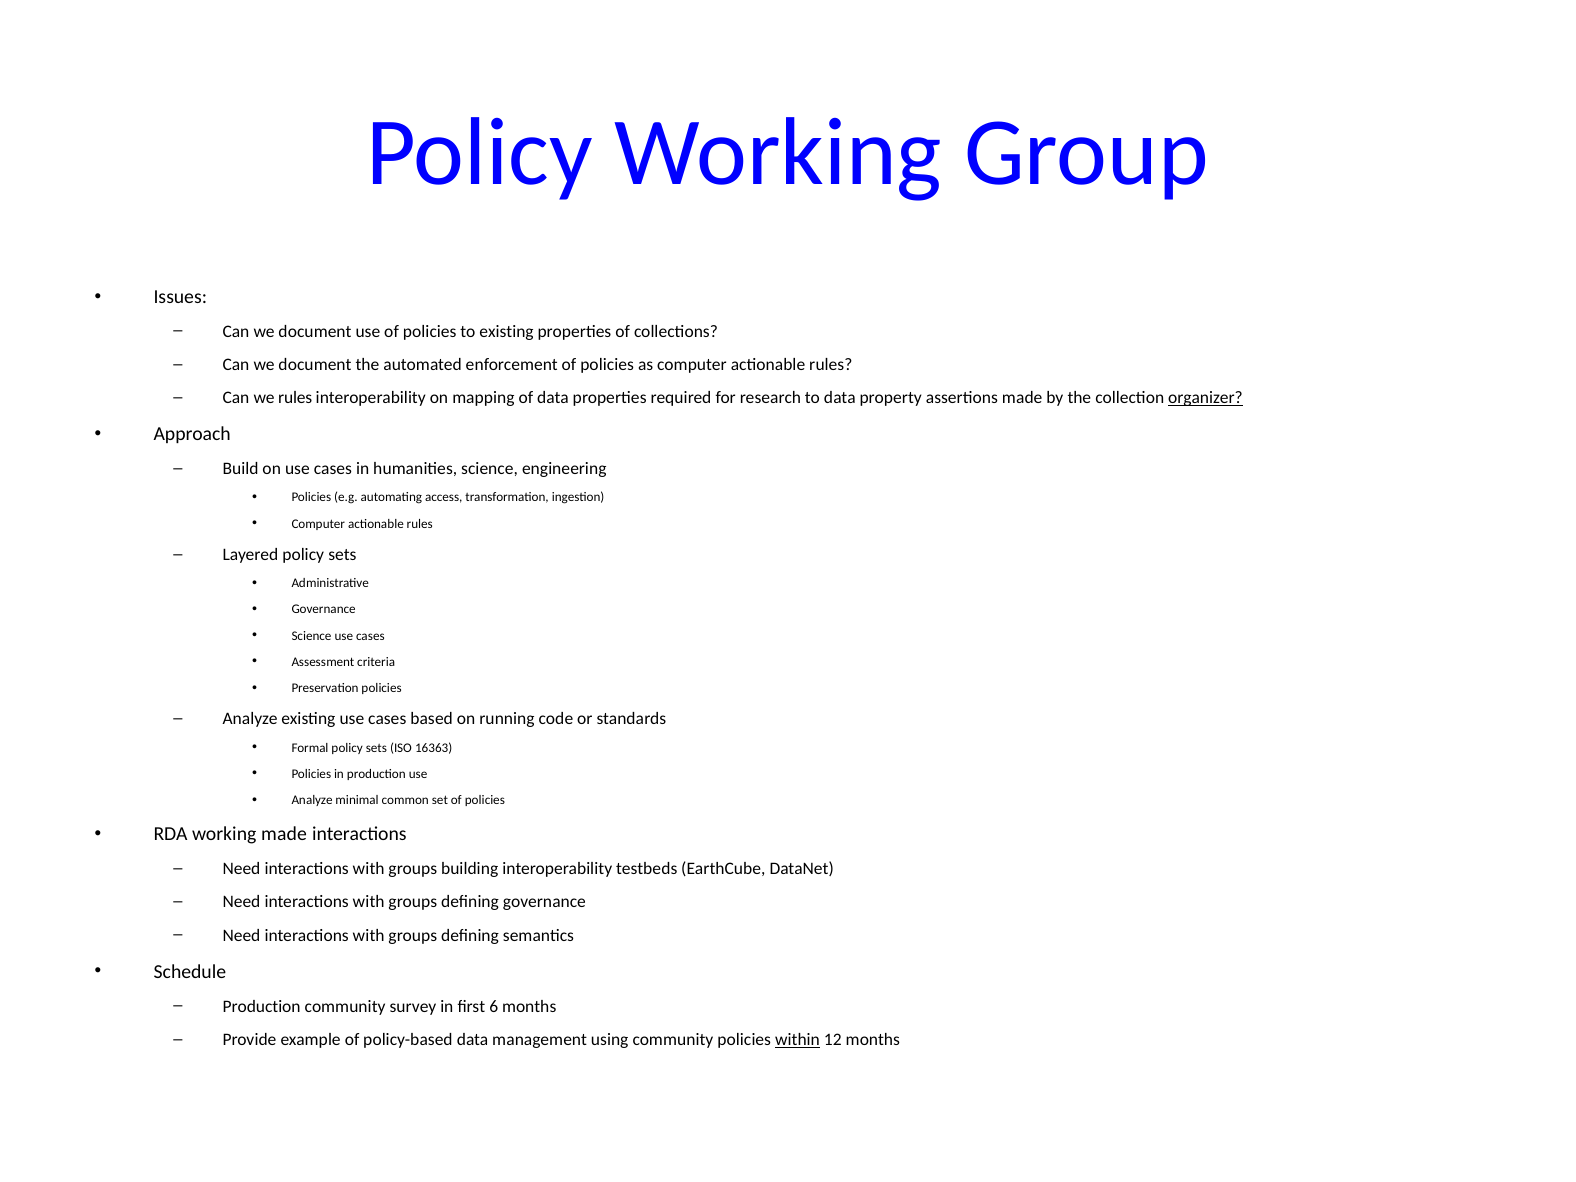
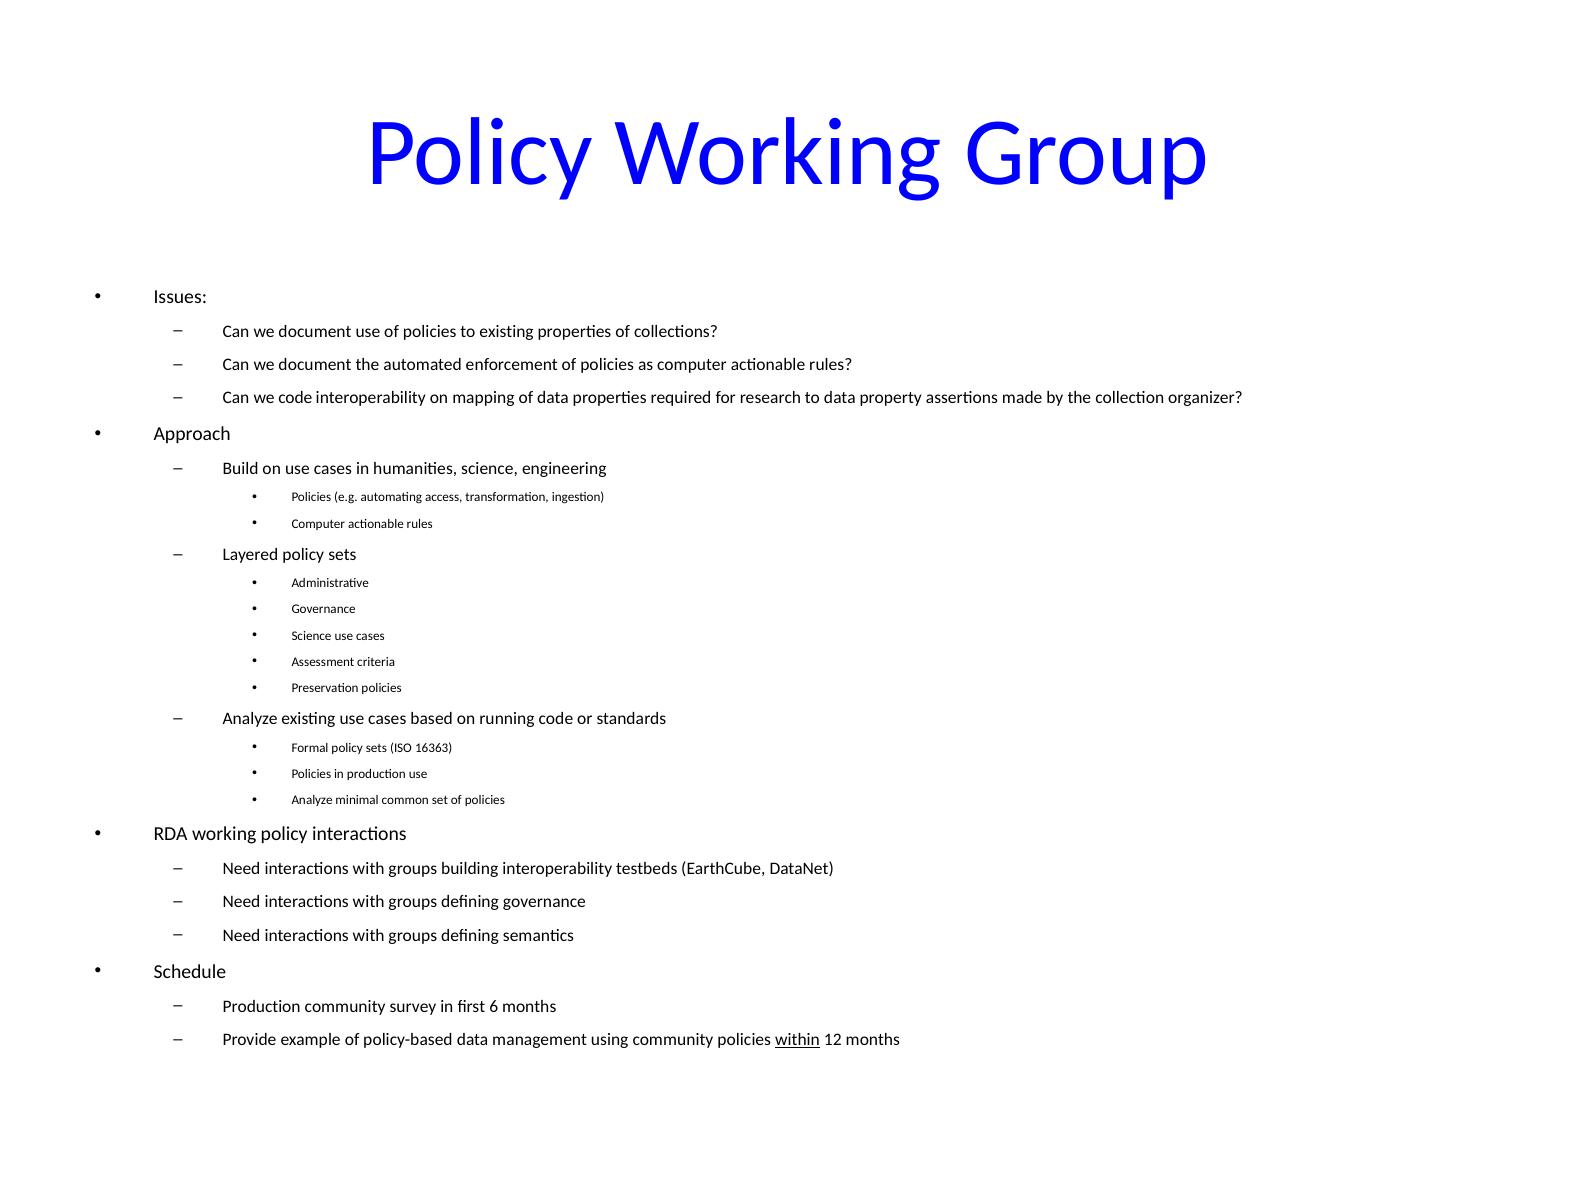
we rules: rules -> code
organizer underline: present -> none
working made: made -> policy
